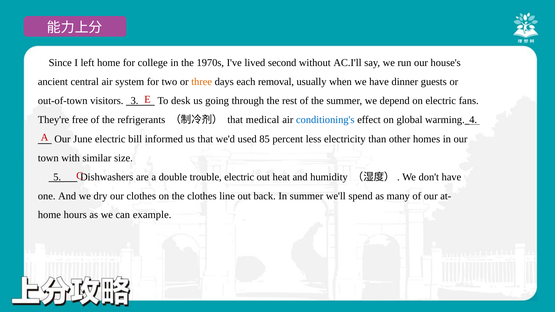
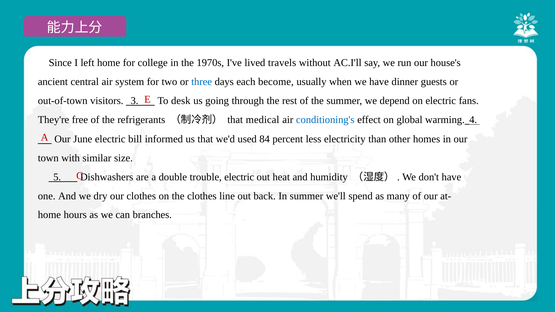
second: second -> travels
three colour: orange -> blue
removal: removal -> become
85: 85 -> 84
example: example -> branches
